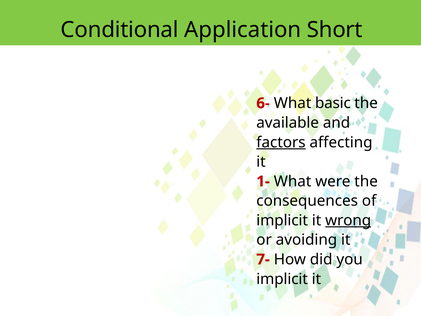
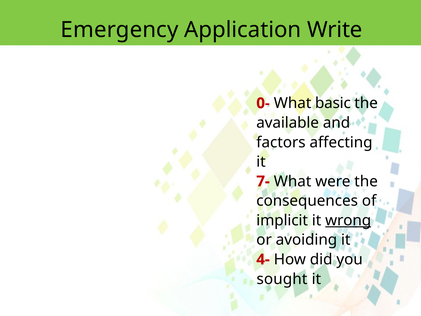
Conditional: Conditional -> Emergency
Short: Short -> Write
6-: 6- -> 0-
factors underline: present -> none
1-: 1- -> 7-
7-: 7- -> 4-
implicit at (282, 279): implicit -> sought
